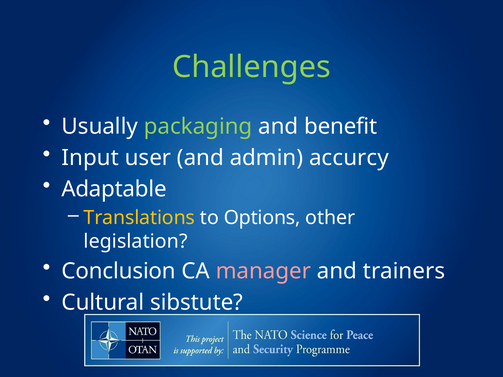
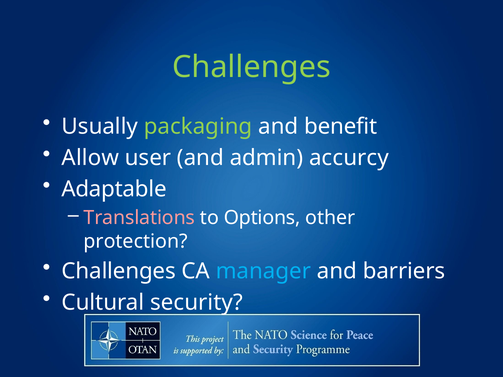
Input: Input -> Allow
Translations colour: yellow -> pink
legislation: legislation -> protection
Conclusion at (119, 271): Conclusion -> Challenges
manager colour: pink -> light blue
trainers: trainers -> barriers
sibstute: sibstute -> security
